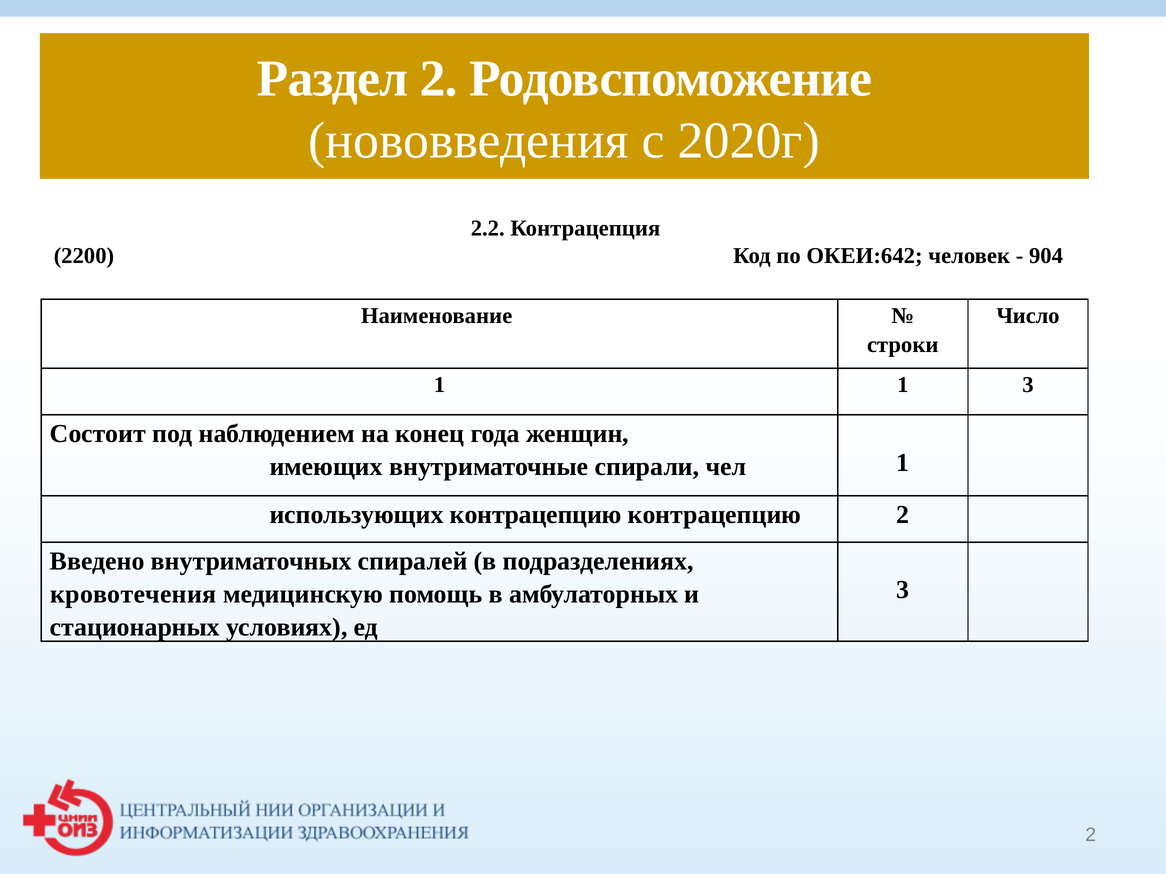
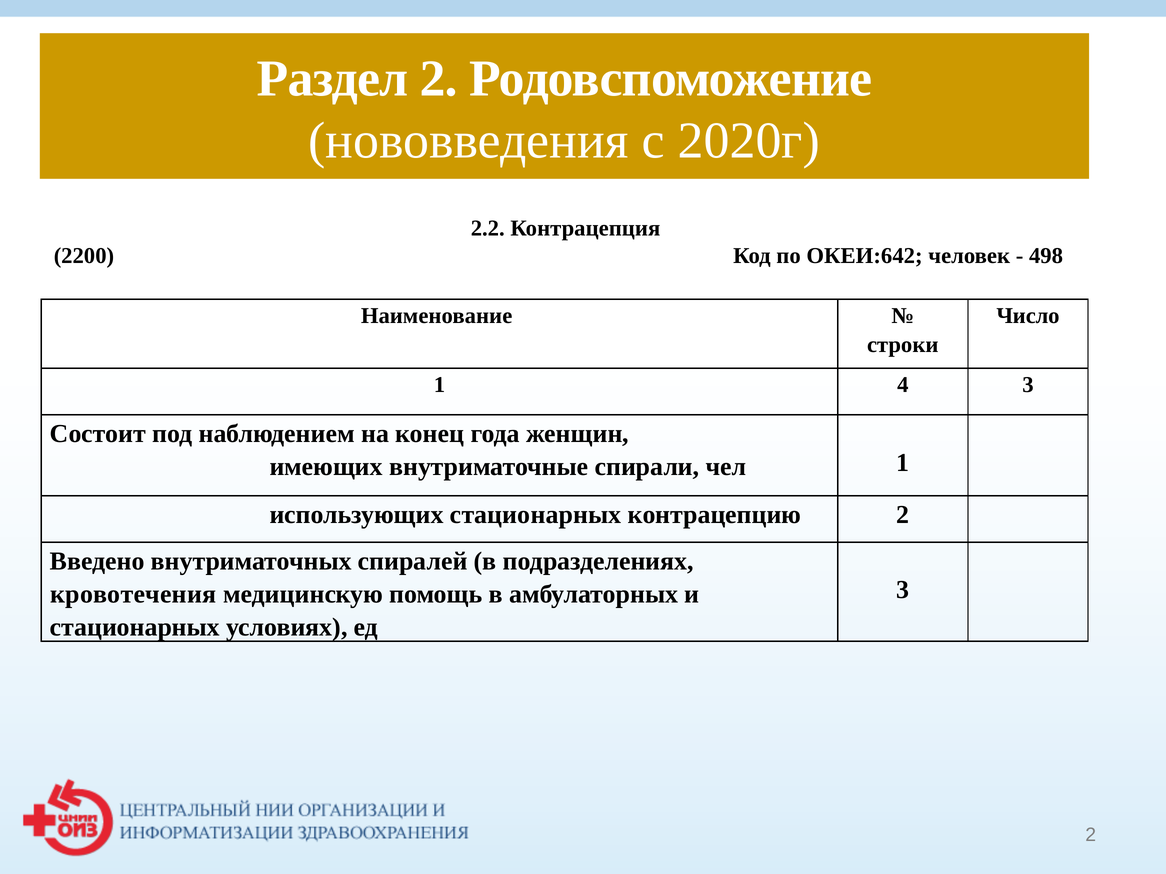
904: 904 -> 498
1 1: 1 -> 4
использующих контрацепцию: контрацепцию -> стационарных
